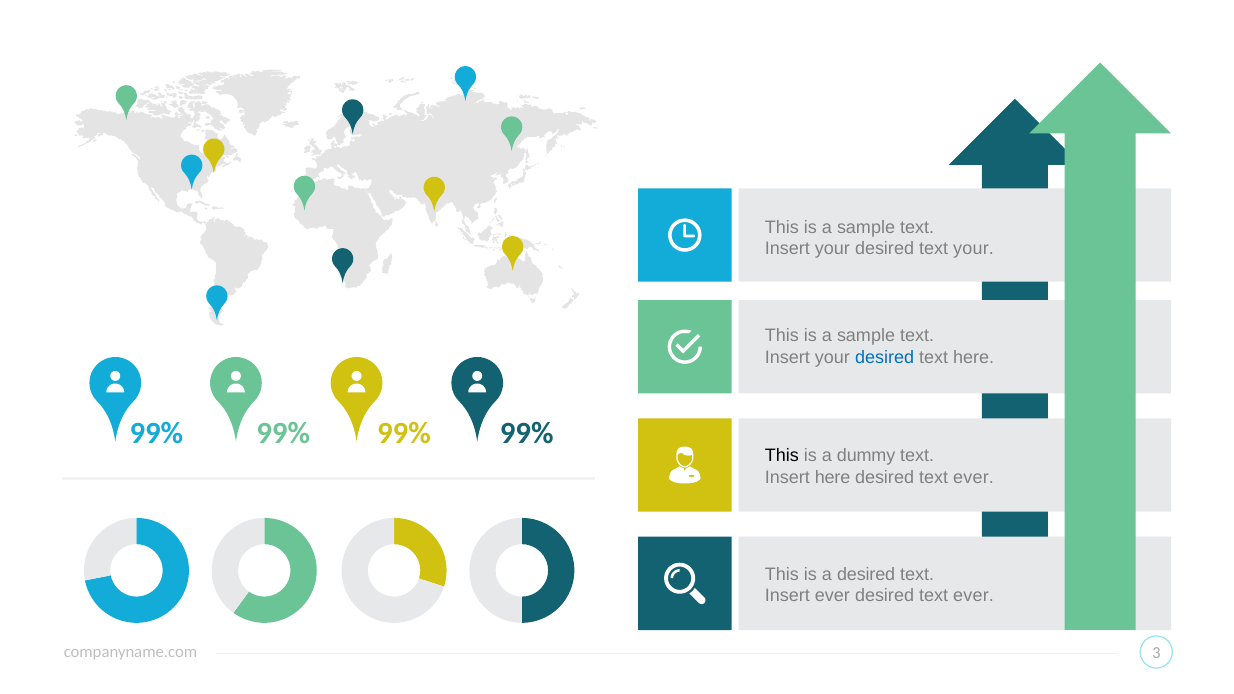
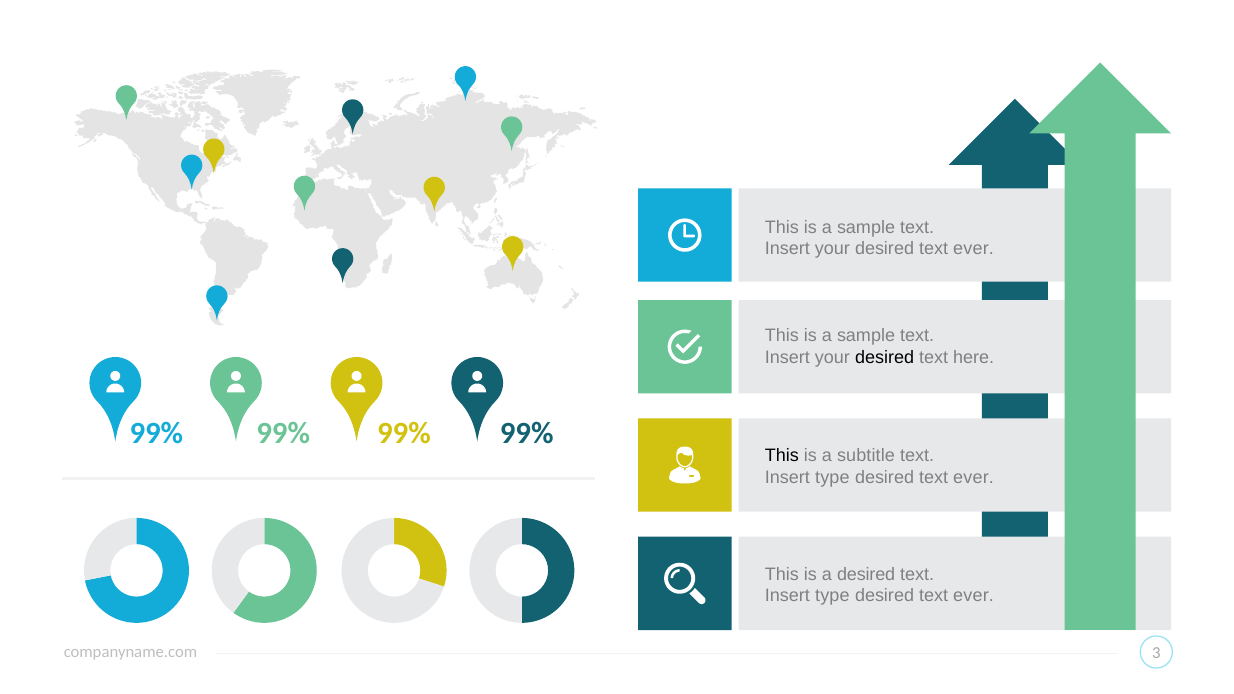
your desired text your: your -> ever
desired at (885, 358) colour: blue -> black
dummy: dummy -> subtitle
here at (833, 478): here -> type
ever at (832, 596): ever -> type
